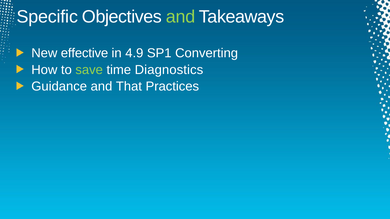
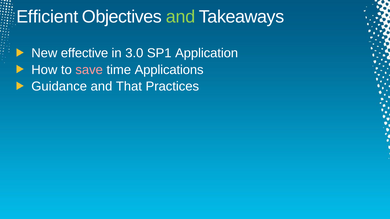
Specific: Specific -> Efficient
4.9: 4.9 -> 3.0
Converting: Converting -> Application
save colour: light green -> pink
Diagnostics: Diagnostics -> Applications
